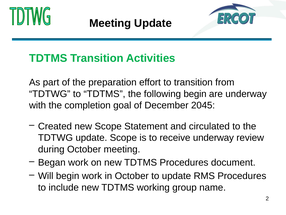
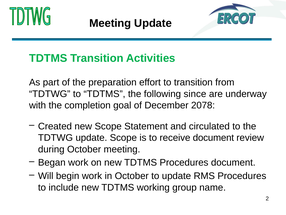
following begin: begin -> since
2045: 2045 -> 2078
receive underway: underway -> document
